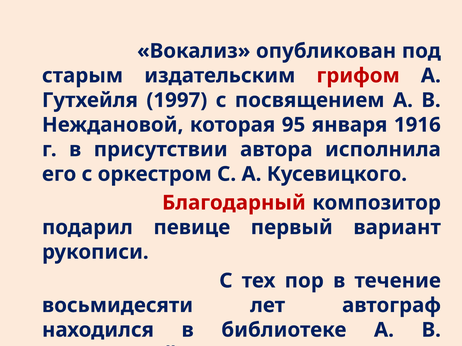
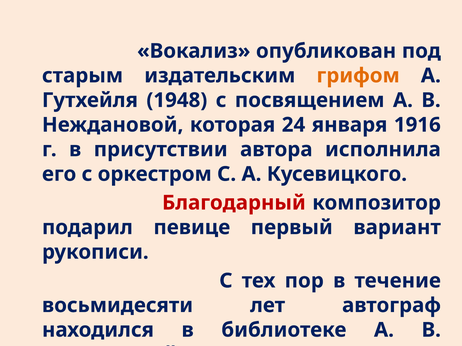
грифом colour: red -> orange
1997: 1997 -> 1948
95: 95 -> 24
